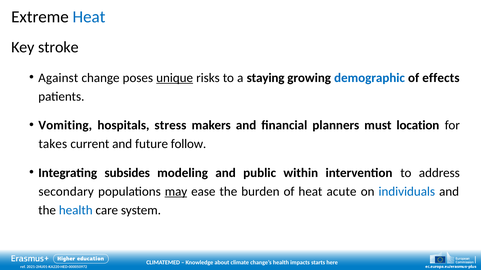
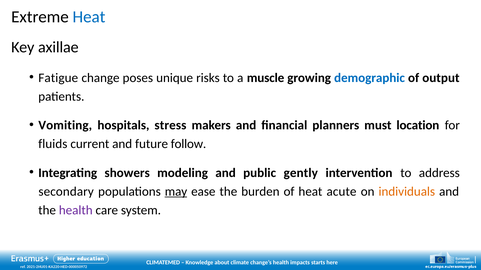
stroke: stroke -> axillae
Against: Against -> Fatigue
unique underline: present -> none
staying: staying -> muscle
effects: effects -> output
takes: takes -> fluids
subsides: subsides -> showers
within: within -> gently
individuals colour: blue -> orange
health at (76, 211) colour: blue -> purple
